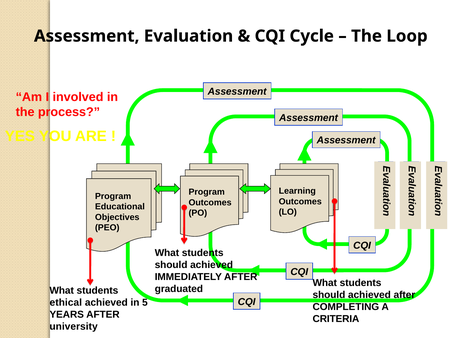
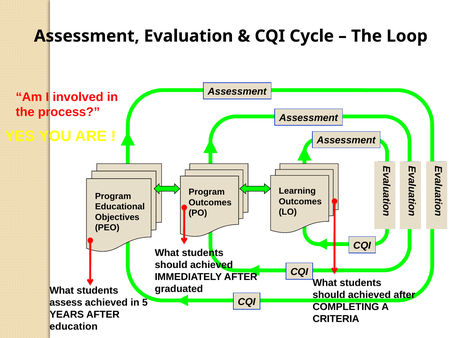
ethical: ethical -> assess
university: university -> education
